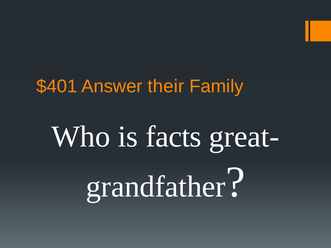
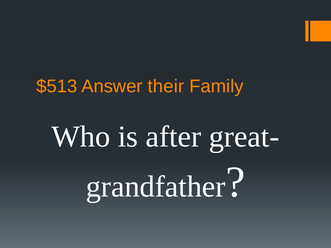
$401: $401 -> $513
facts: facts -> after
